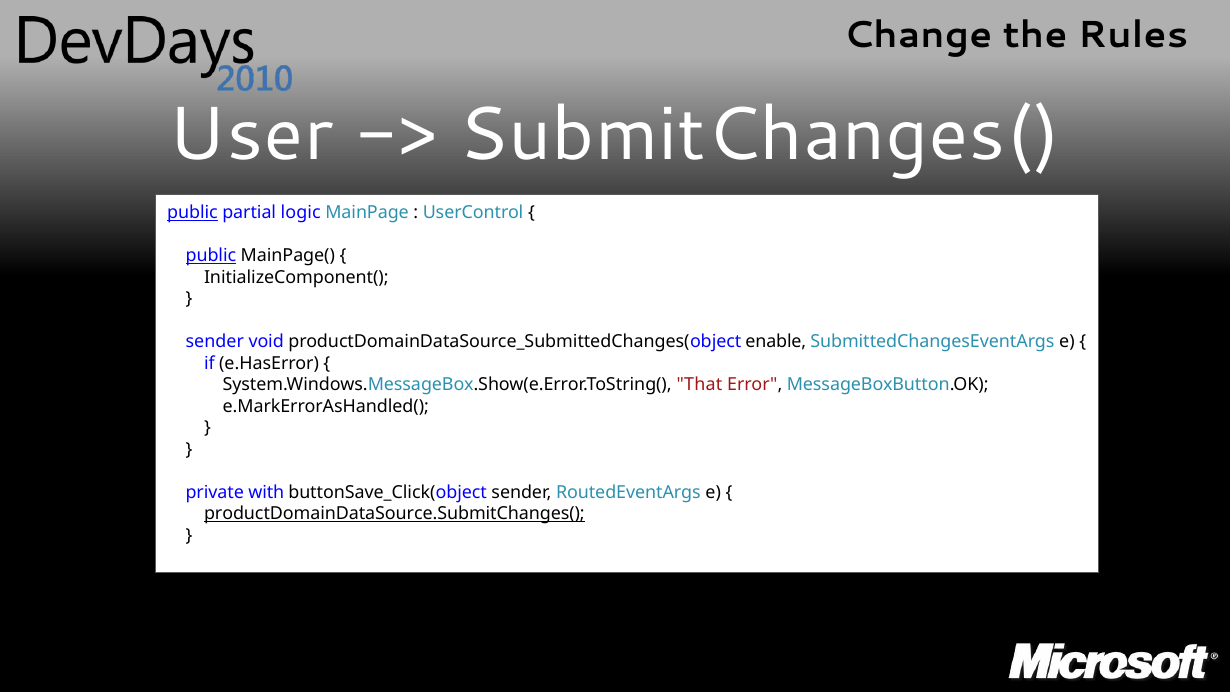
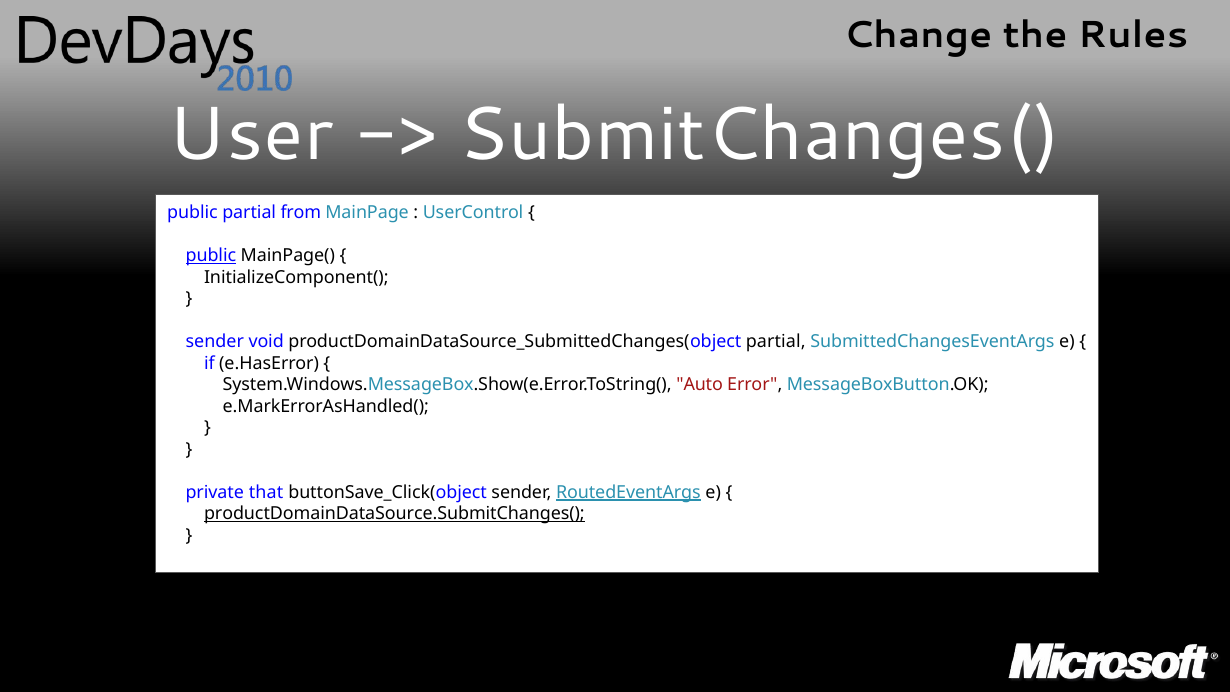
public at (192, 213) underline: present -> none
logic: logic -> from
productDomainDataSource_SubmittedChanges(object enable: enable -> partial
That: That -> Auto
with: with -> that
RoutedEventArgs underline: none -> present
